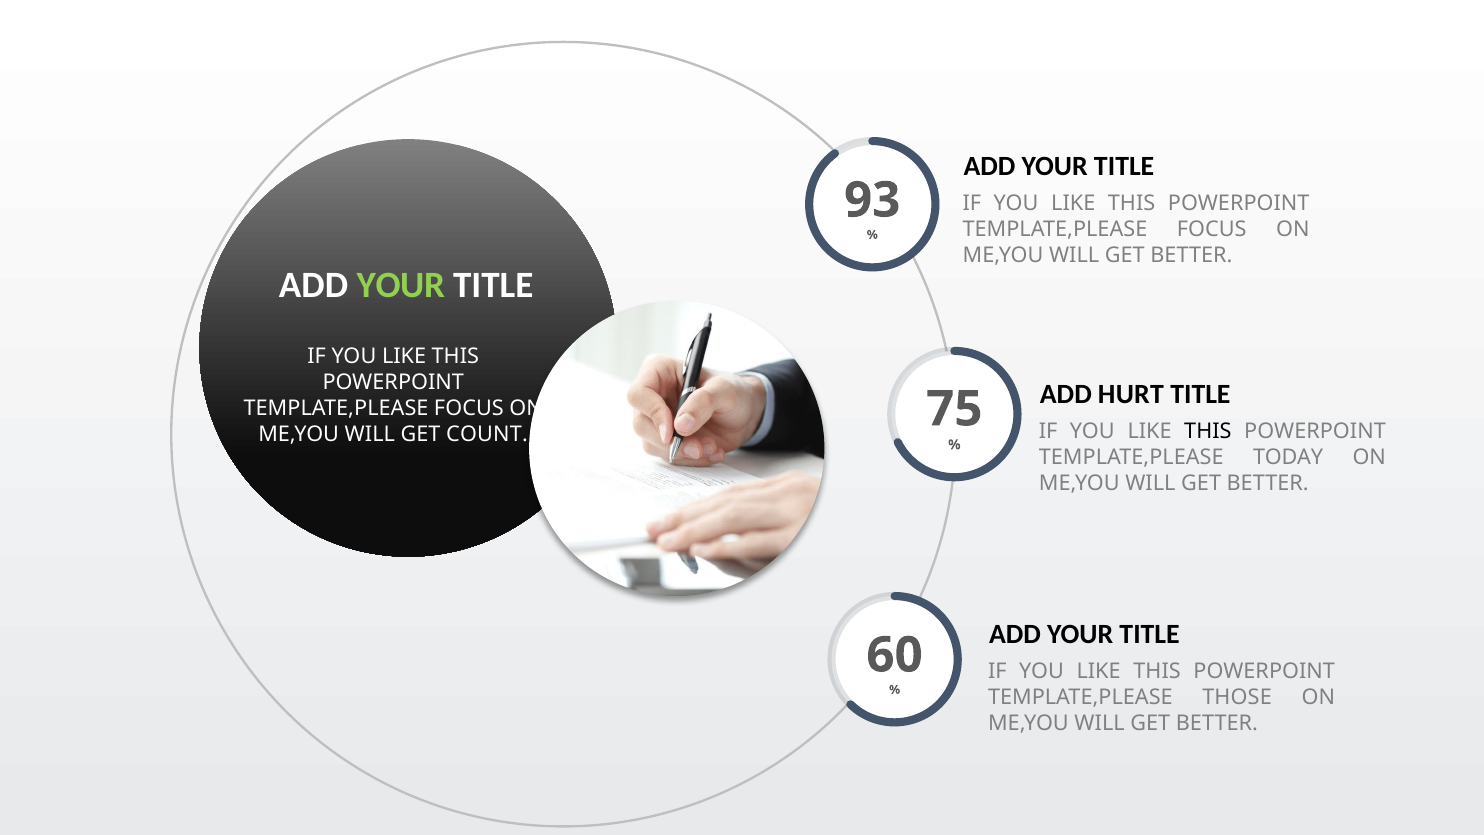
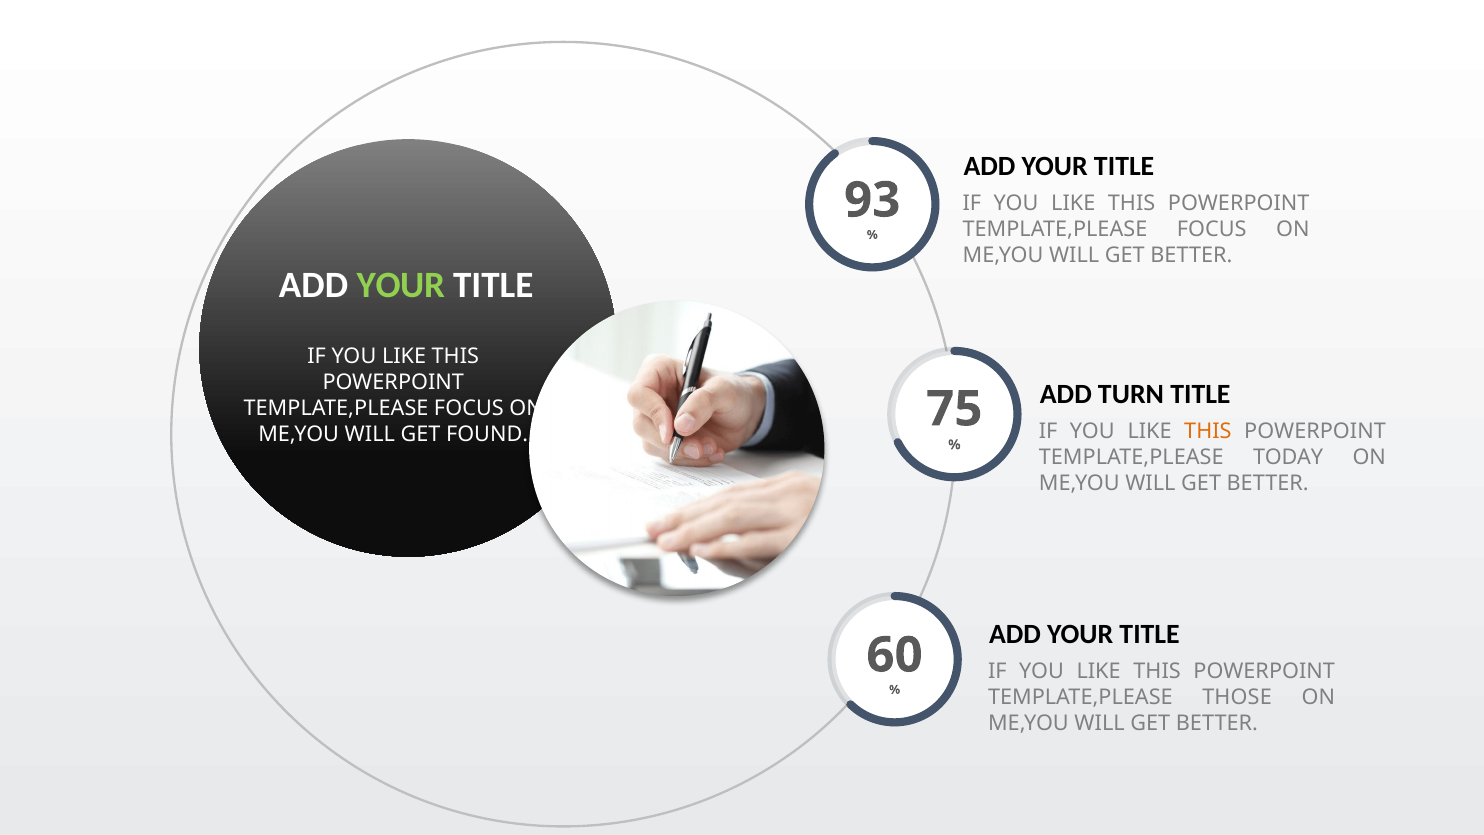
HURT: HURT -> TURN
THIS at (1208, 431) colour: black -> orange
COUNT: COUNT -> FOUND
